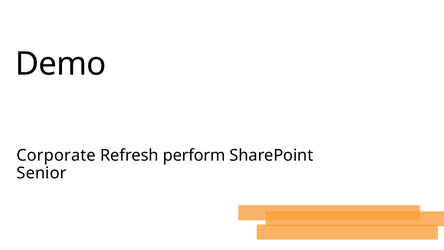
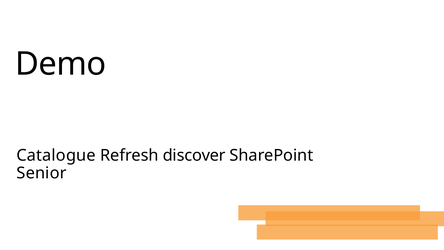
Corporate: Corporate -> Catalogue
perform: perform -> discover
